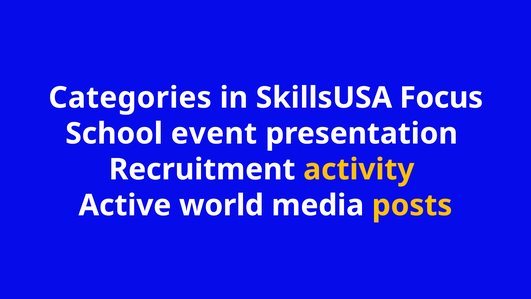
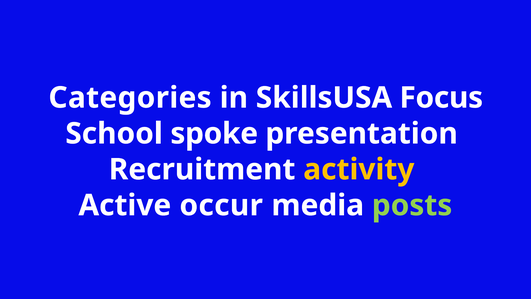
event: event -> spoke
world: world -> occur
posts colour: yellow -> light green
